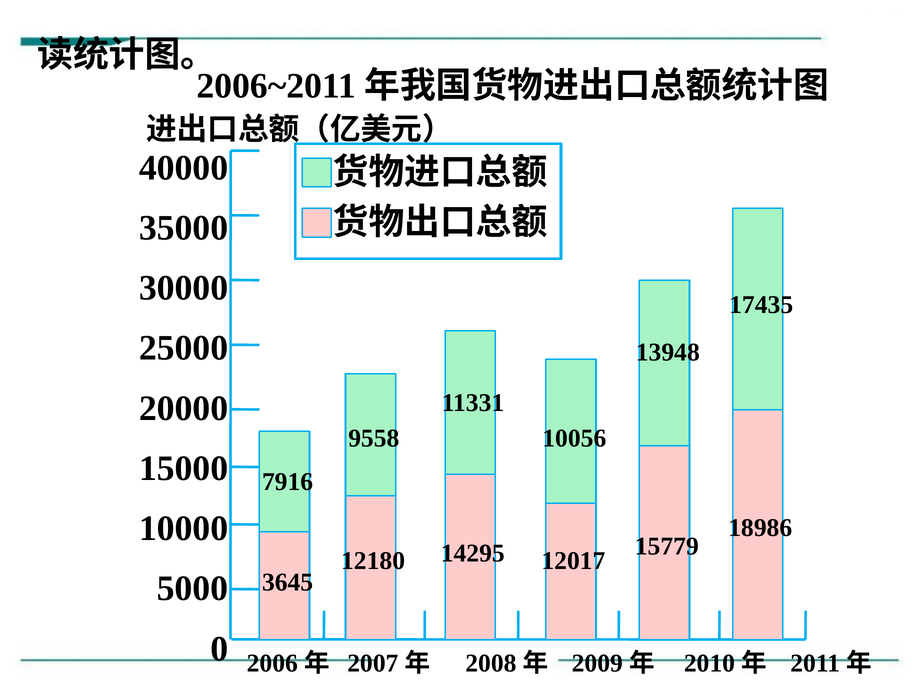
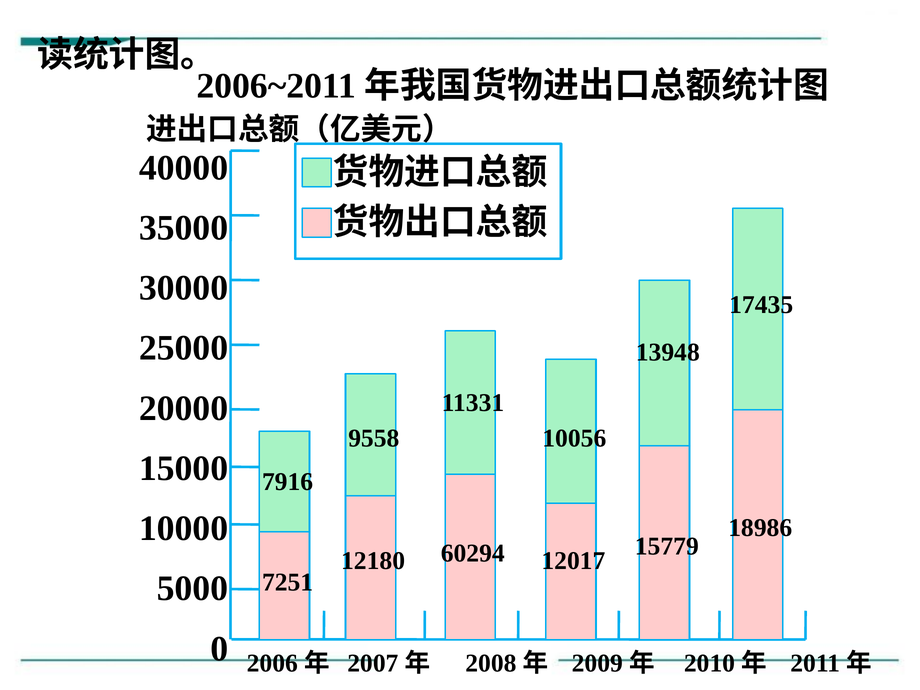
14295: 14295 -> 60294
3645: 3645 -> 7251
